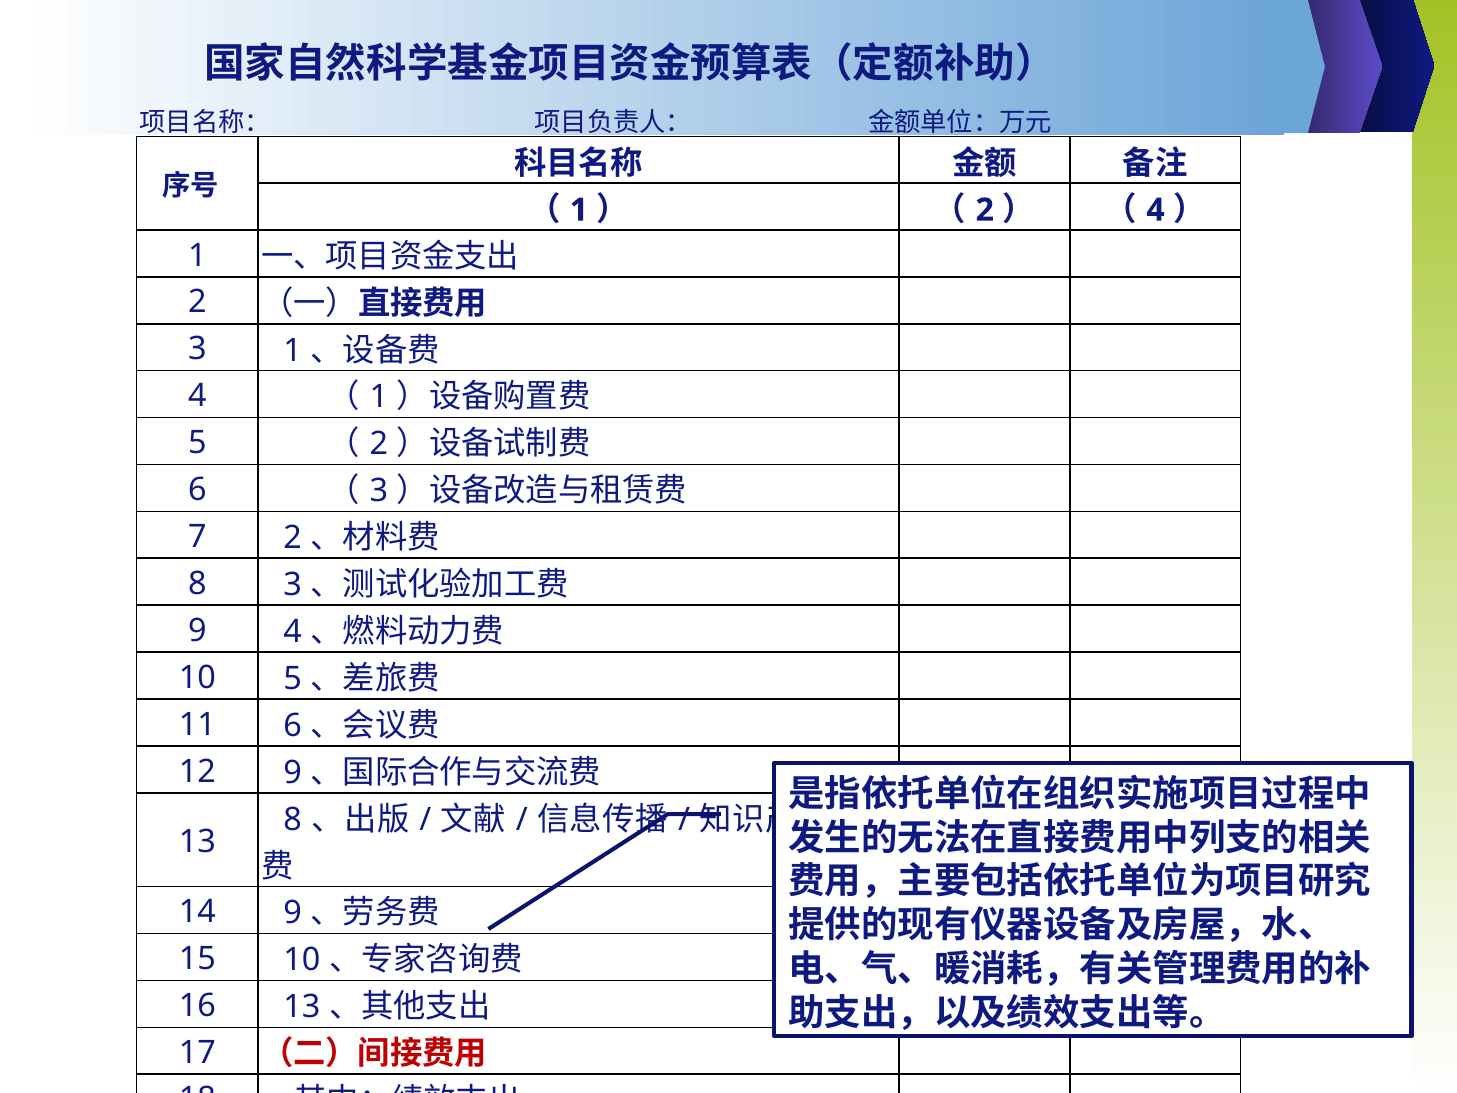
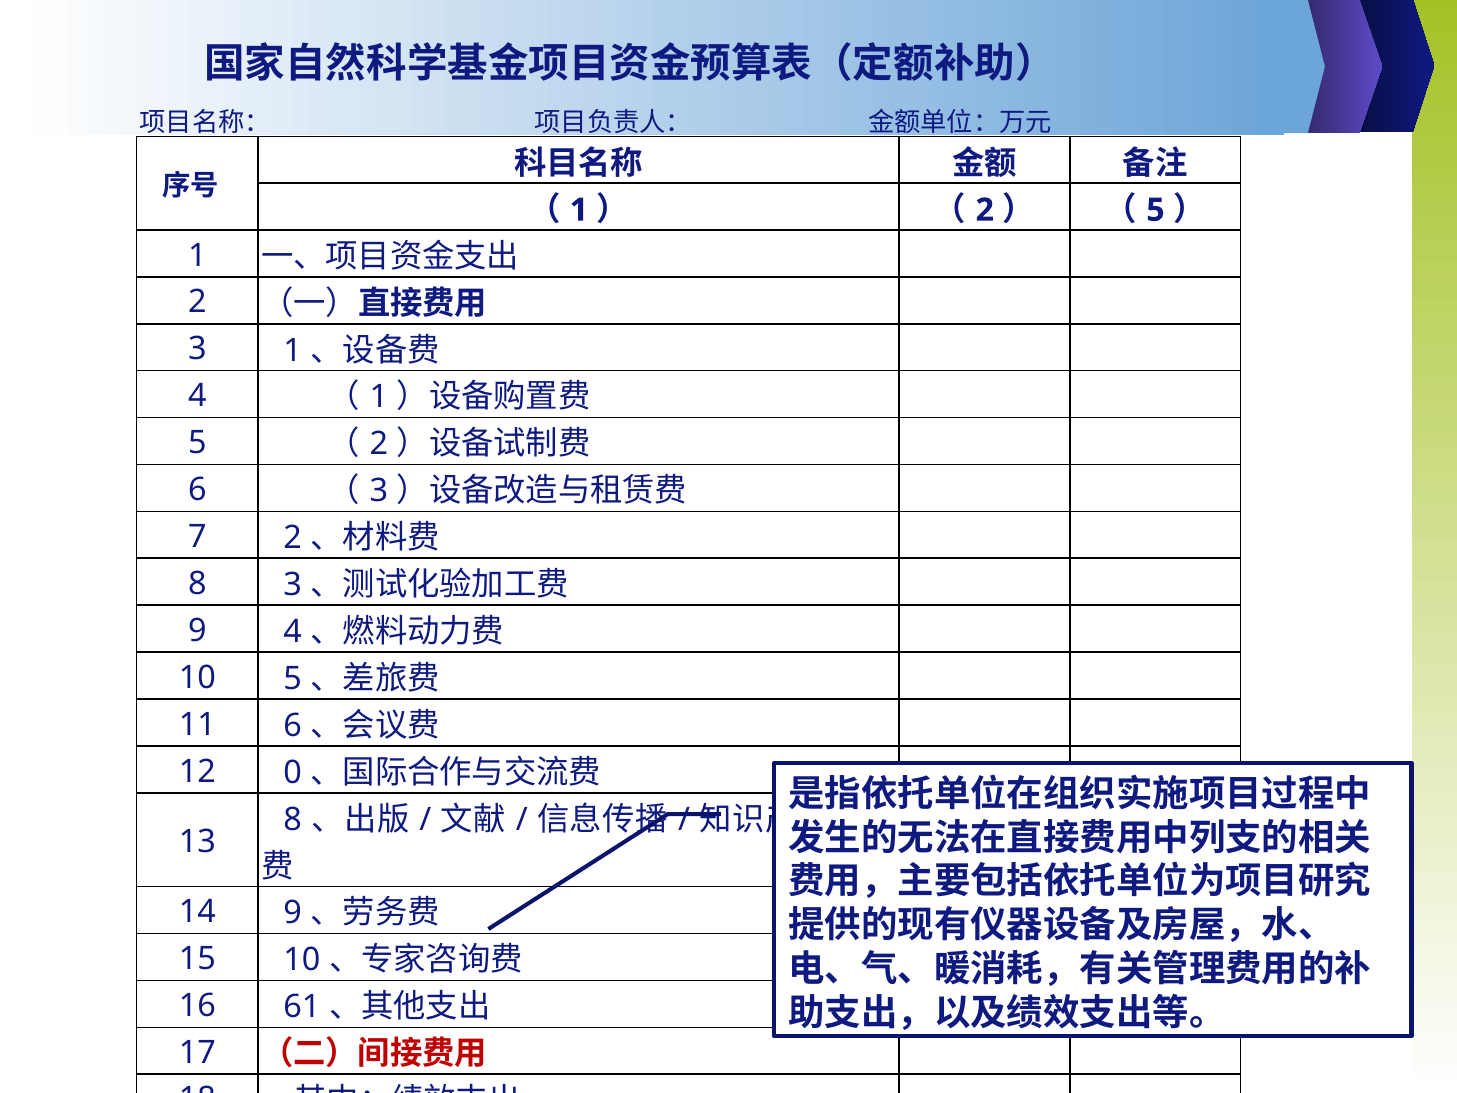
4 at (1156, 210): 4 -> 5
12 9: 9 -> 0
16 13: 13 -> 61
